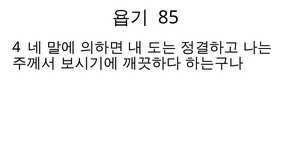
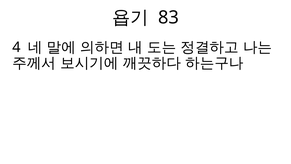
85: 85 -> 83
